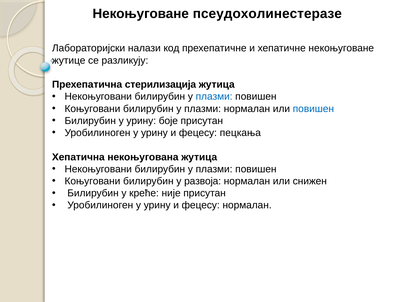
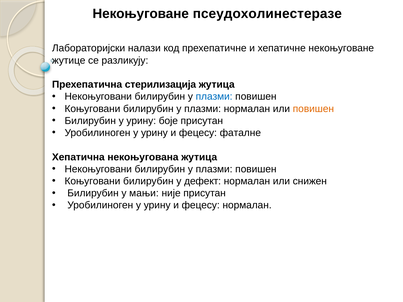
повишен at (313, 109) colour: blue -> orange
пецкања: пецкања -> фаталне
развоја: развоја -> дефект
креће: креће -> мањи
